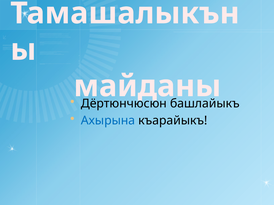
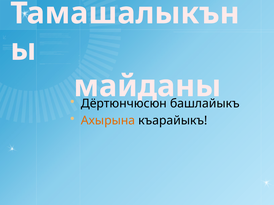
Ахырына colour: blue -> orange
